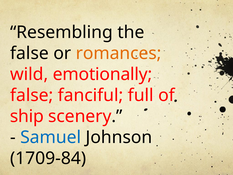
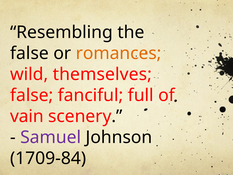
emotionally: emotionally -> themselves
ship: ship -> vain
Samuel colour: blue -> purple
